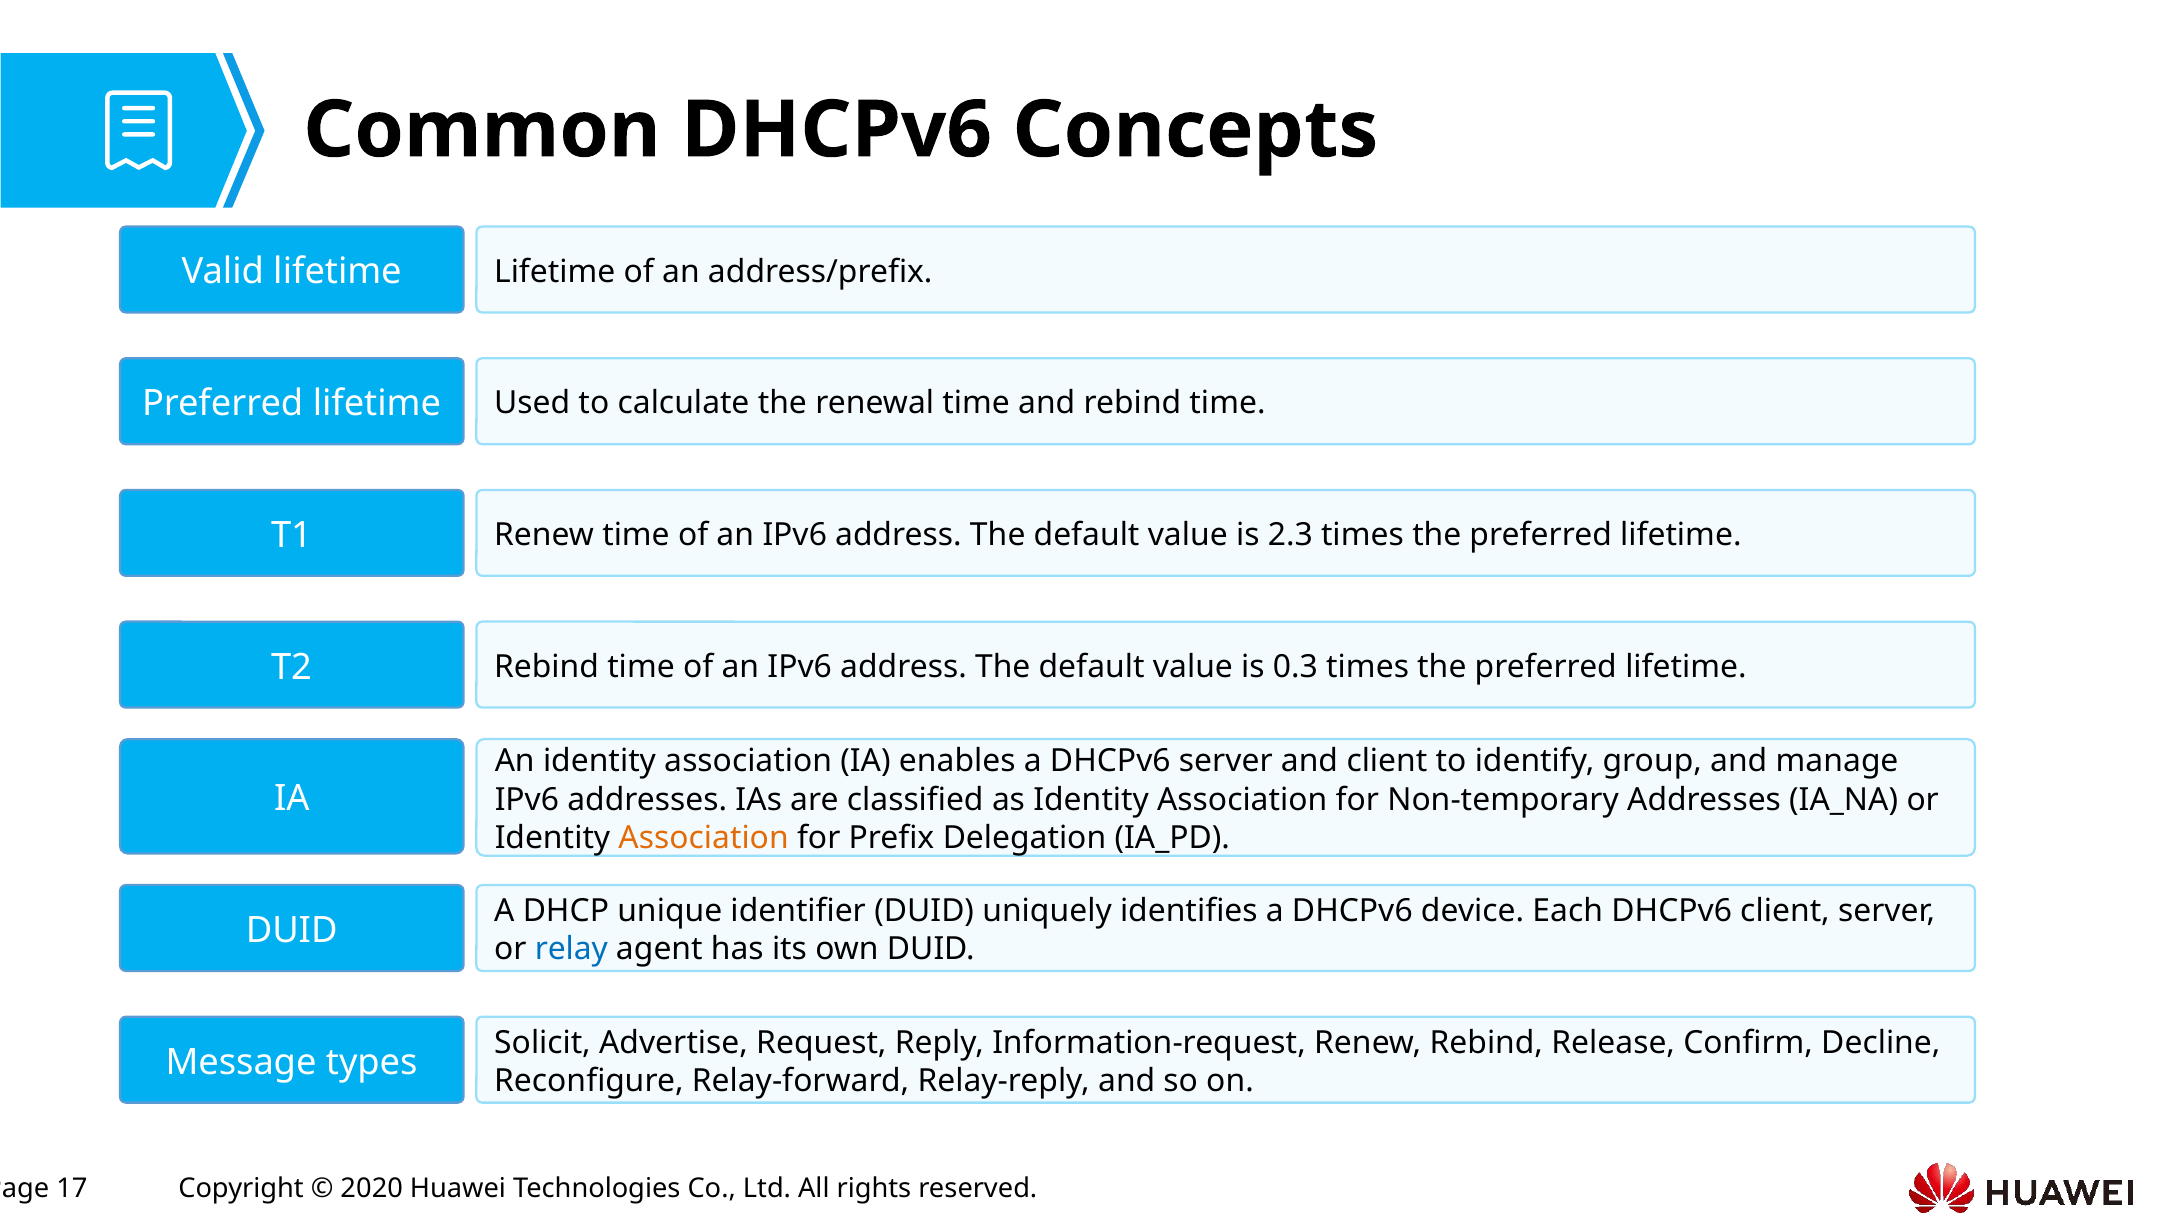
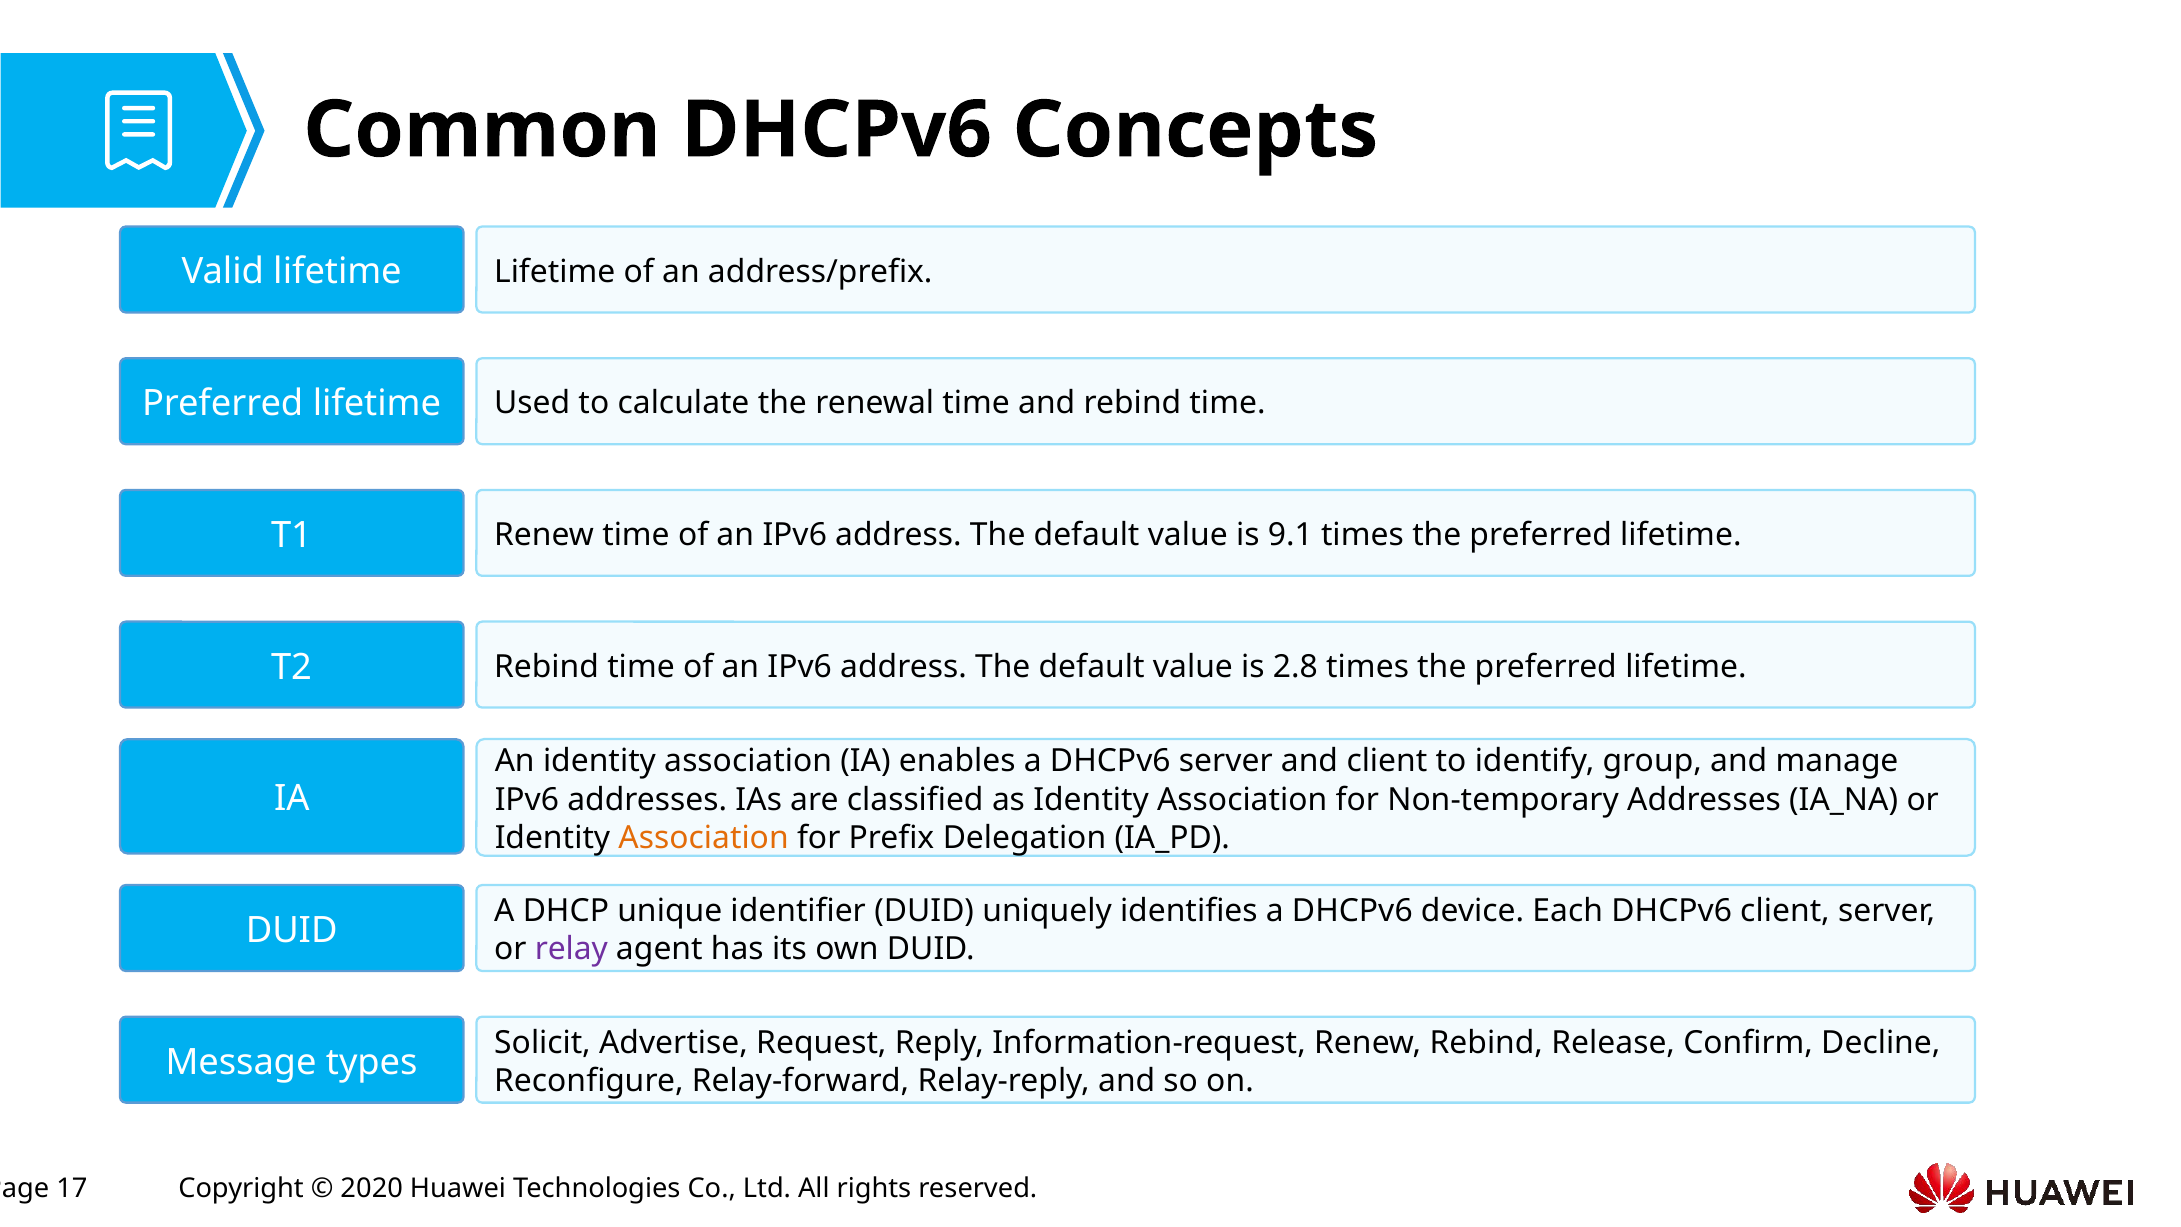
2.3: 2.3 -> 9.1
0.3: 0.3 -> 2.8
relay colour: blue -> purple
